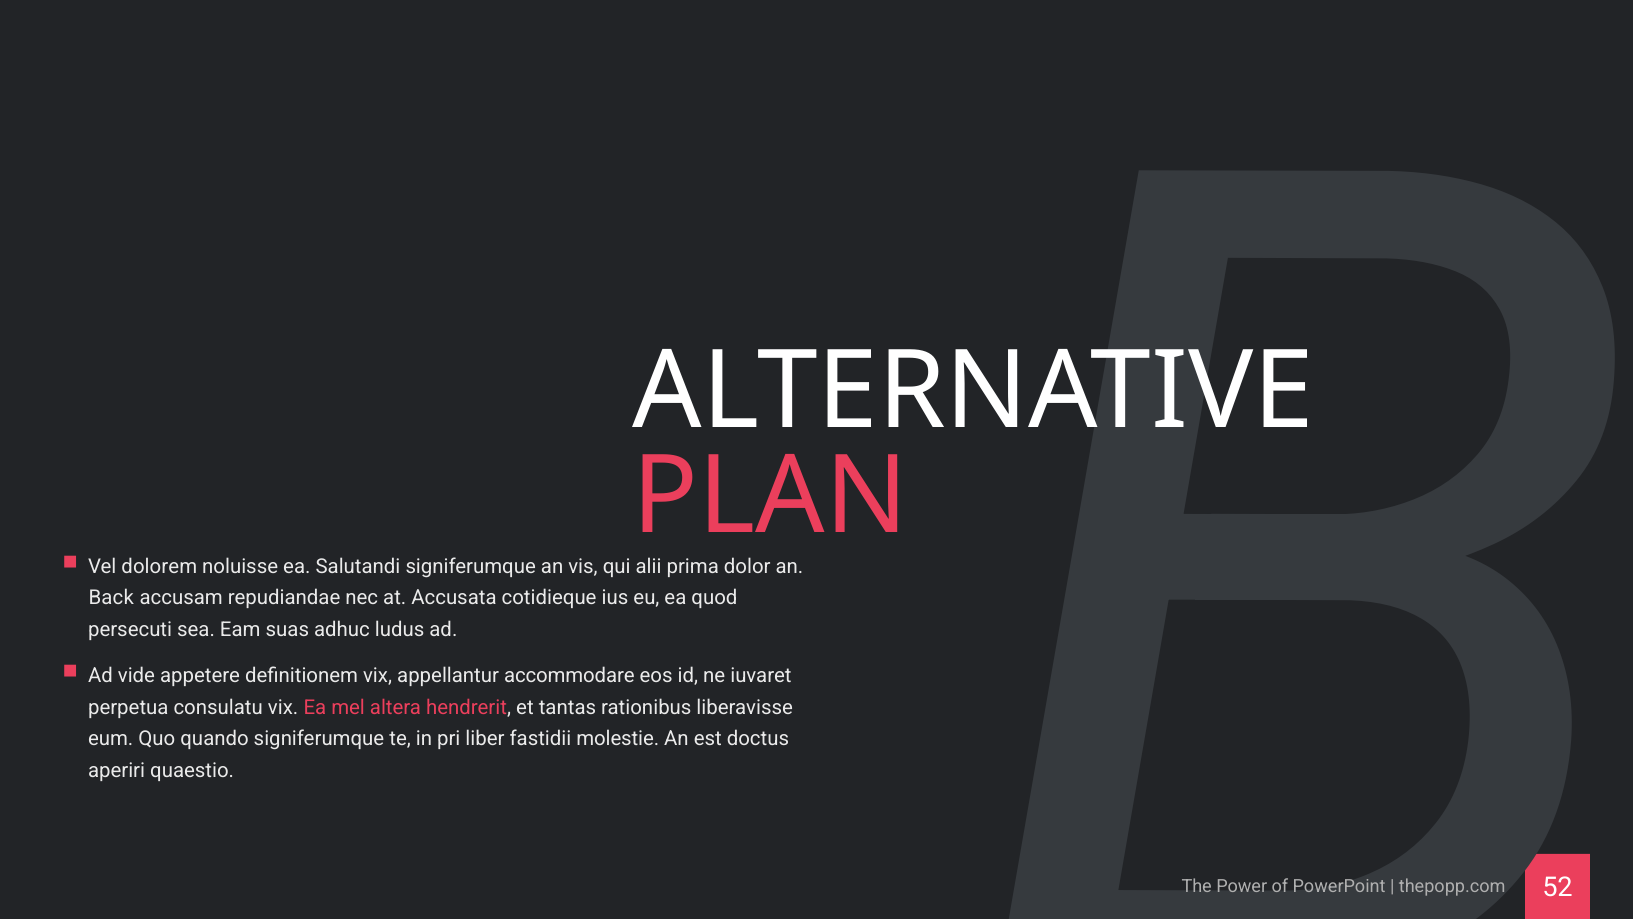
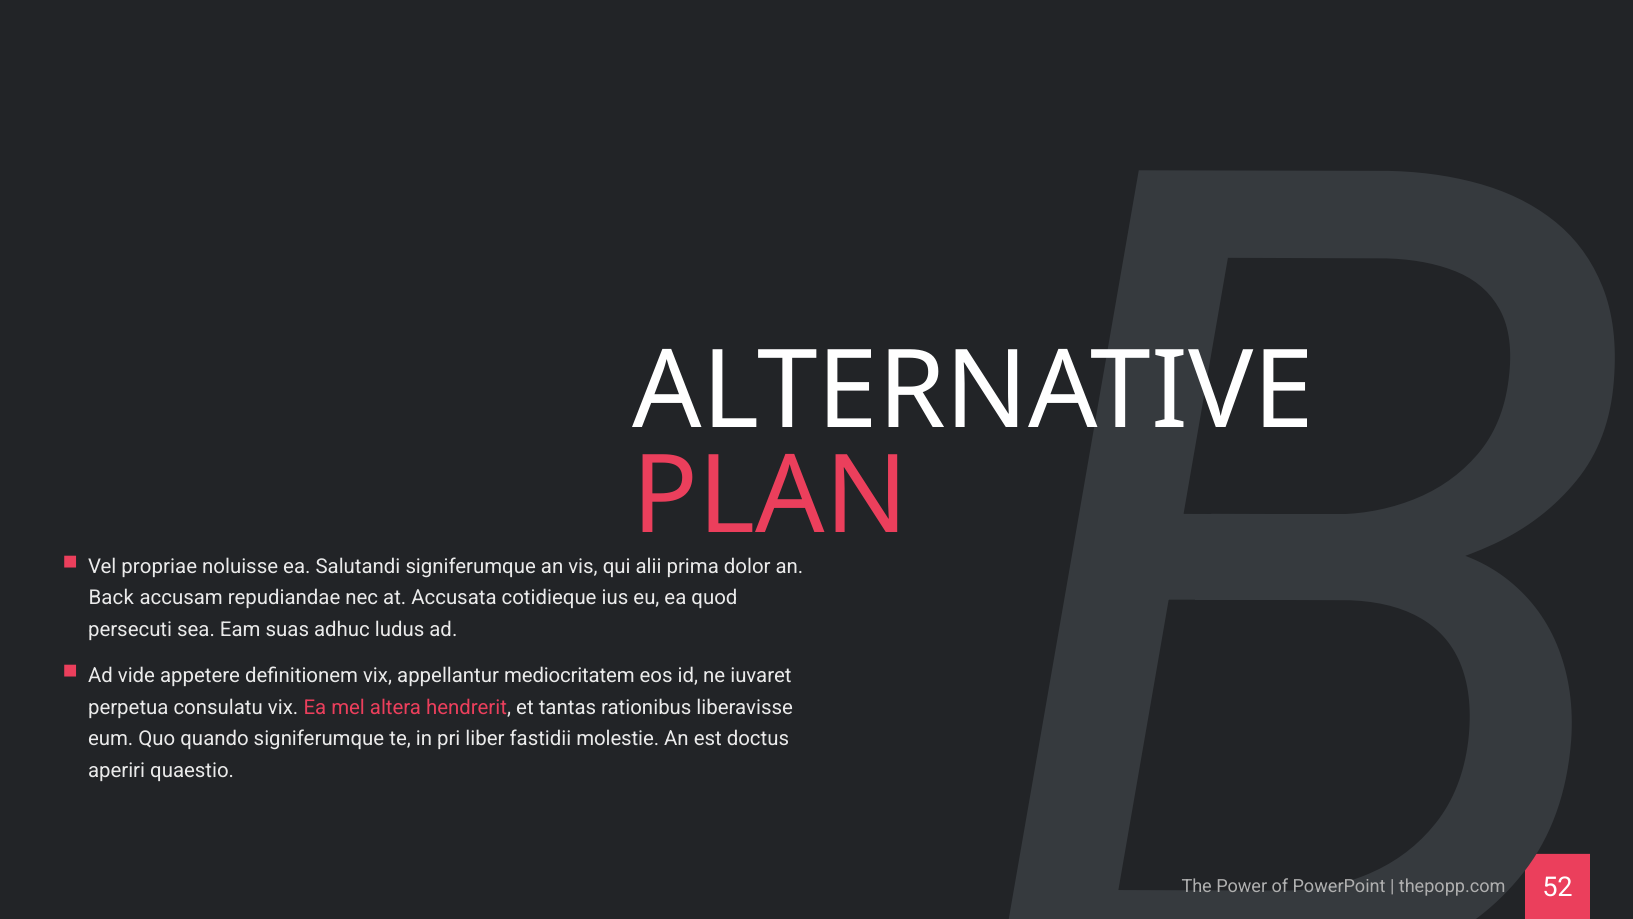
dolorem: dolorem -> propriae
accommodare: accommodare -> mediocritatem
